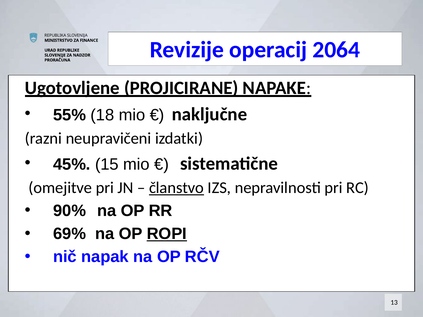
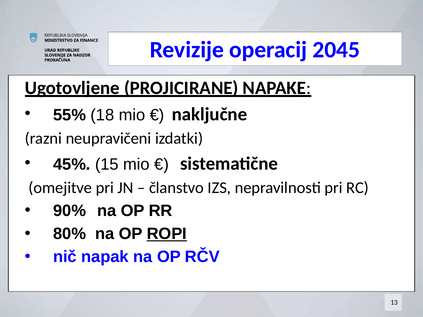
2064: 2064 -> 2045
članstvo underline: present -> none
69%: 69% -> 80%
